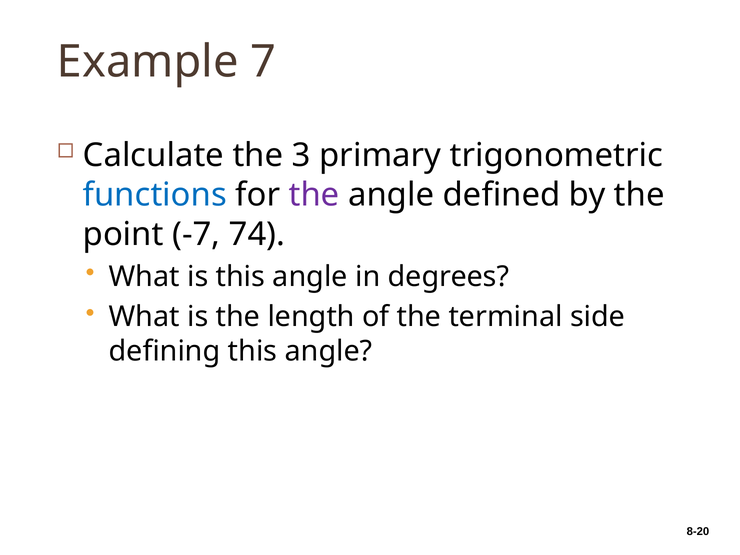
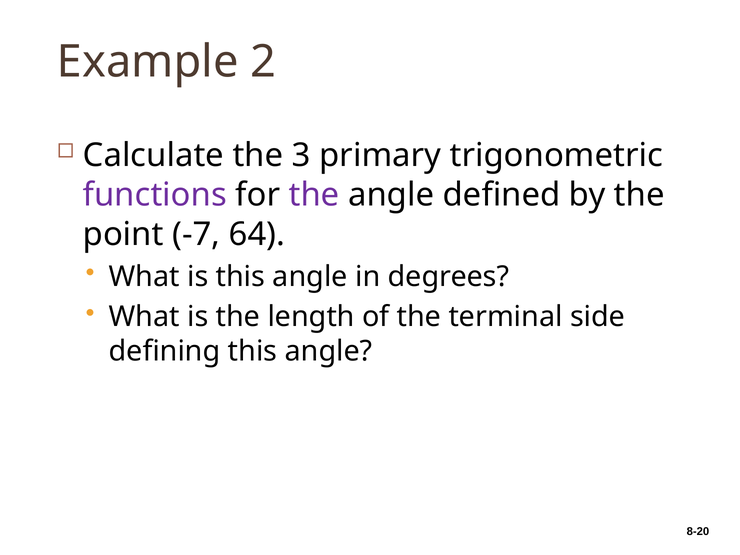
7: 7 -> 2
functions colour: blue -> purple
74: 74 -> 64
